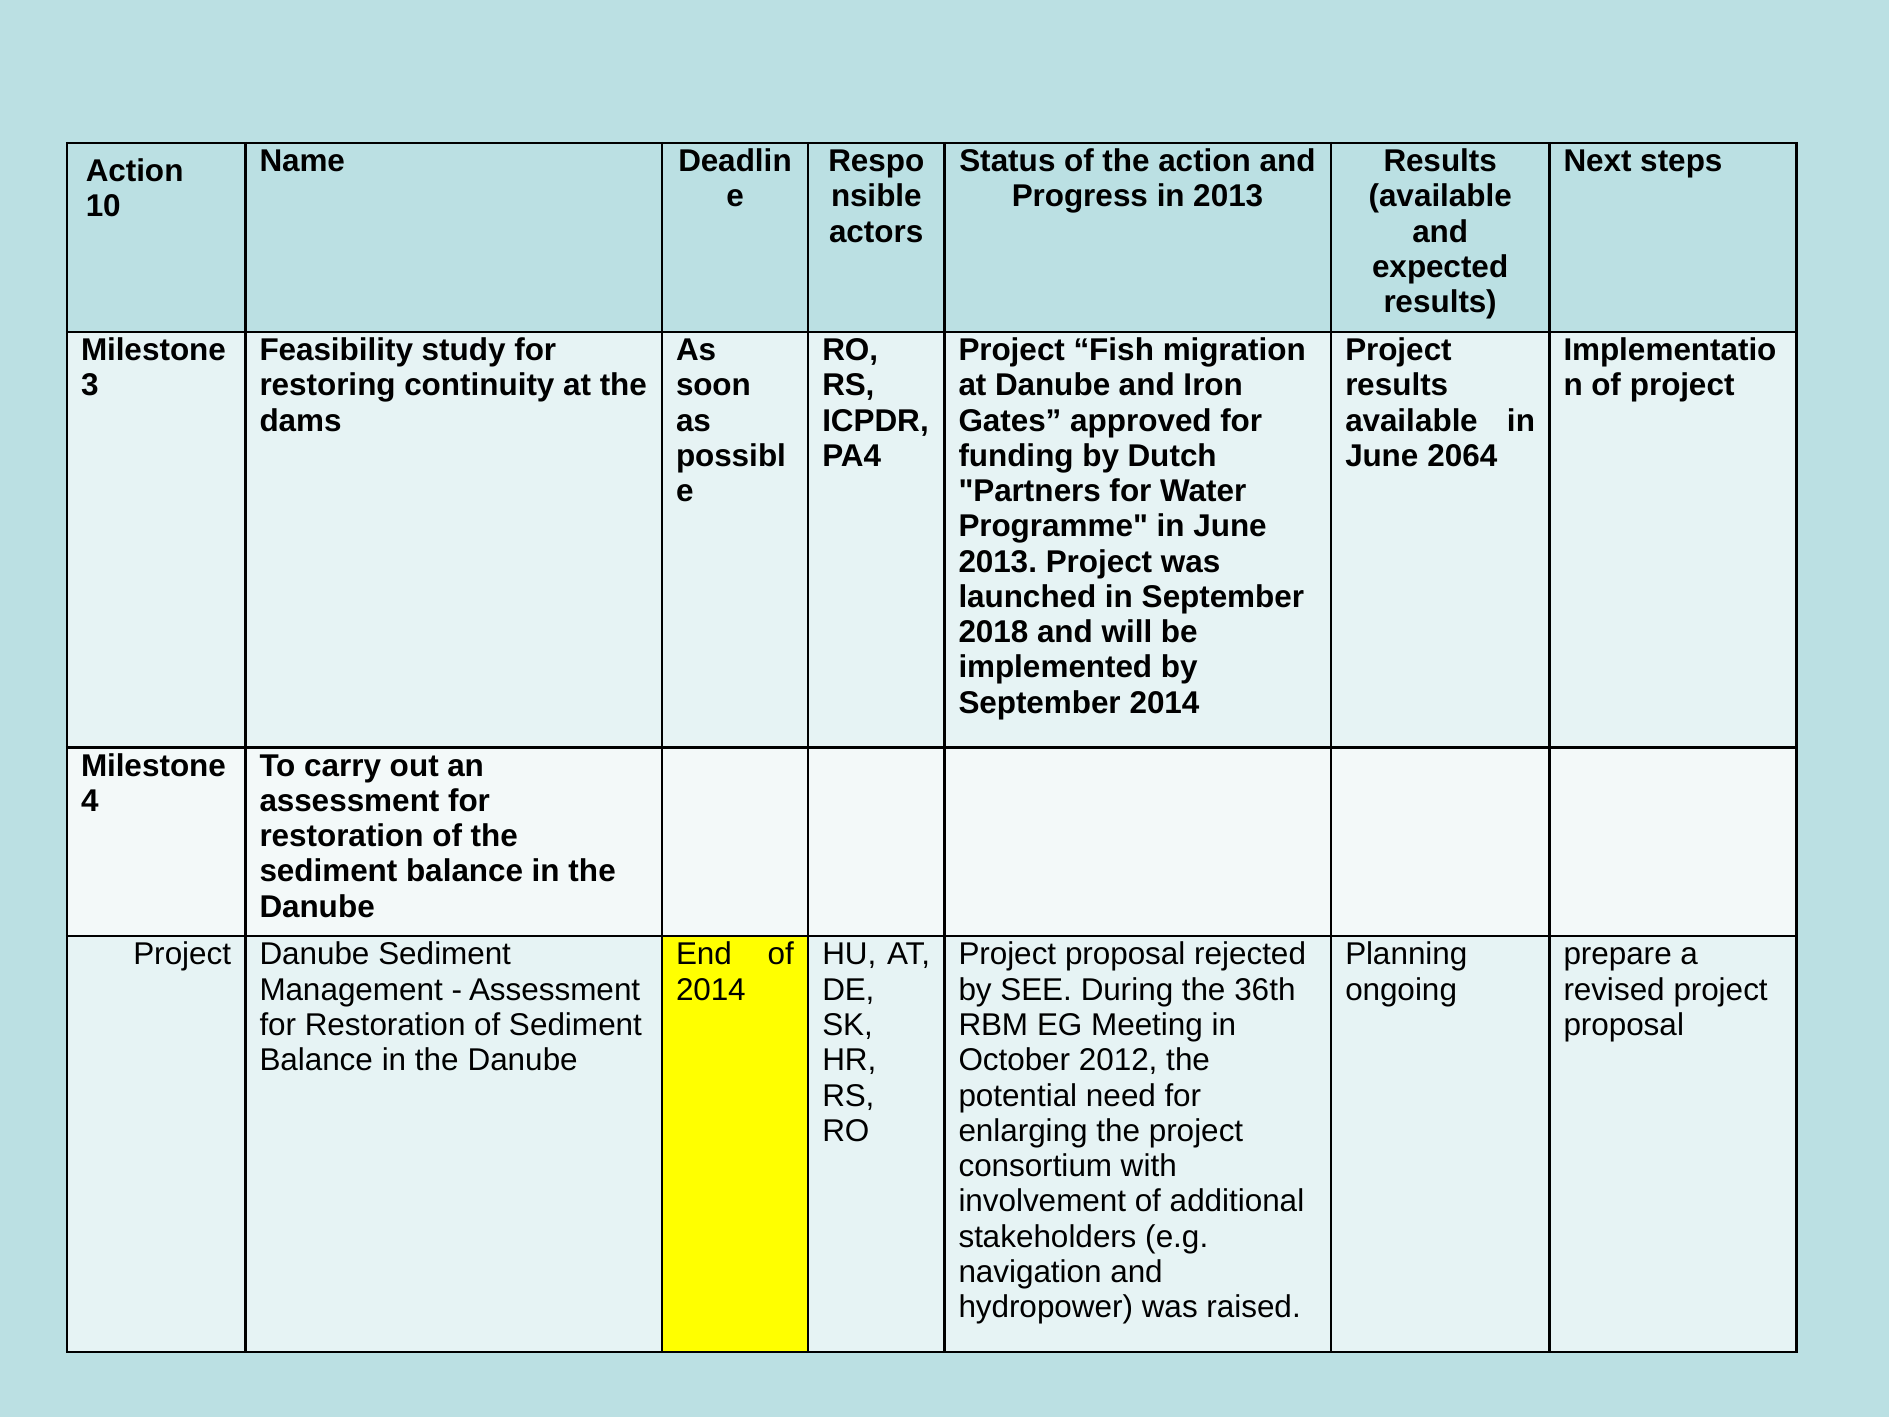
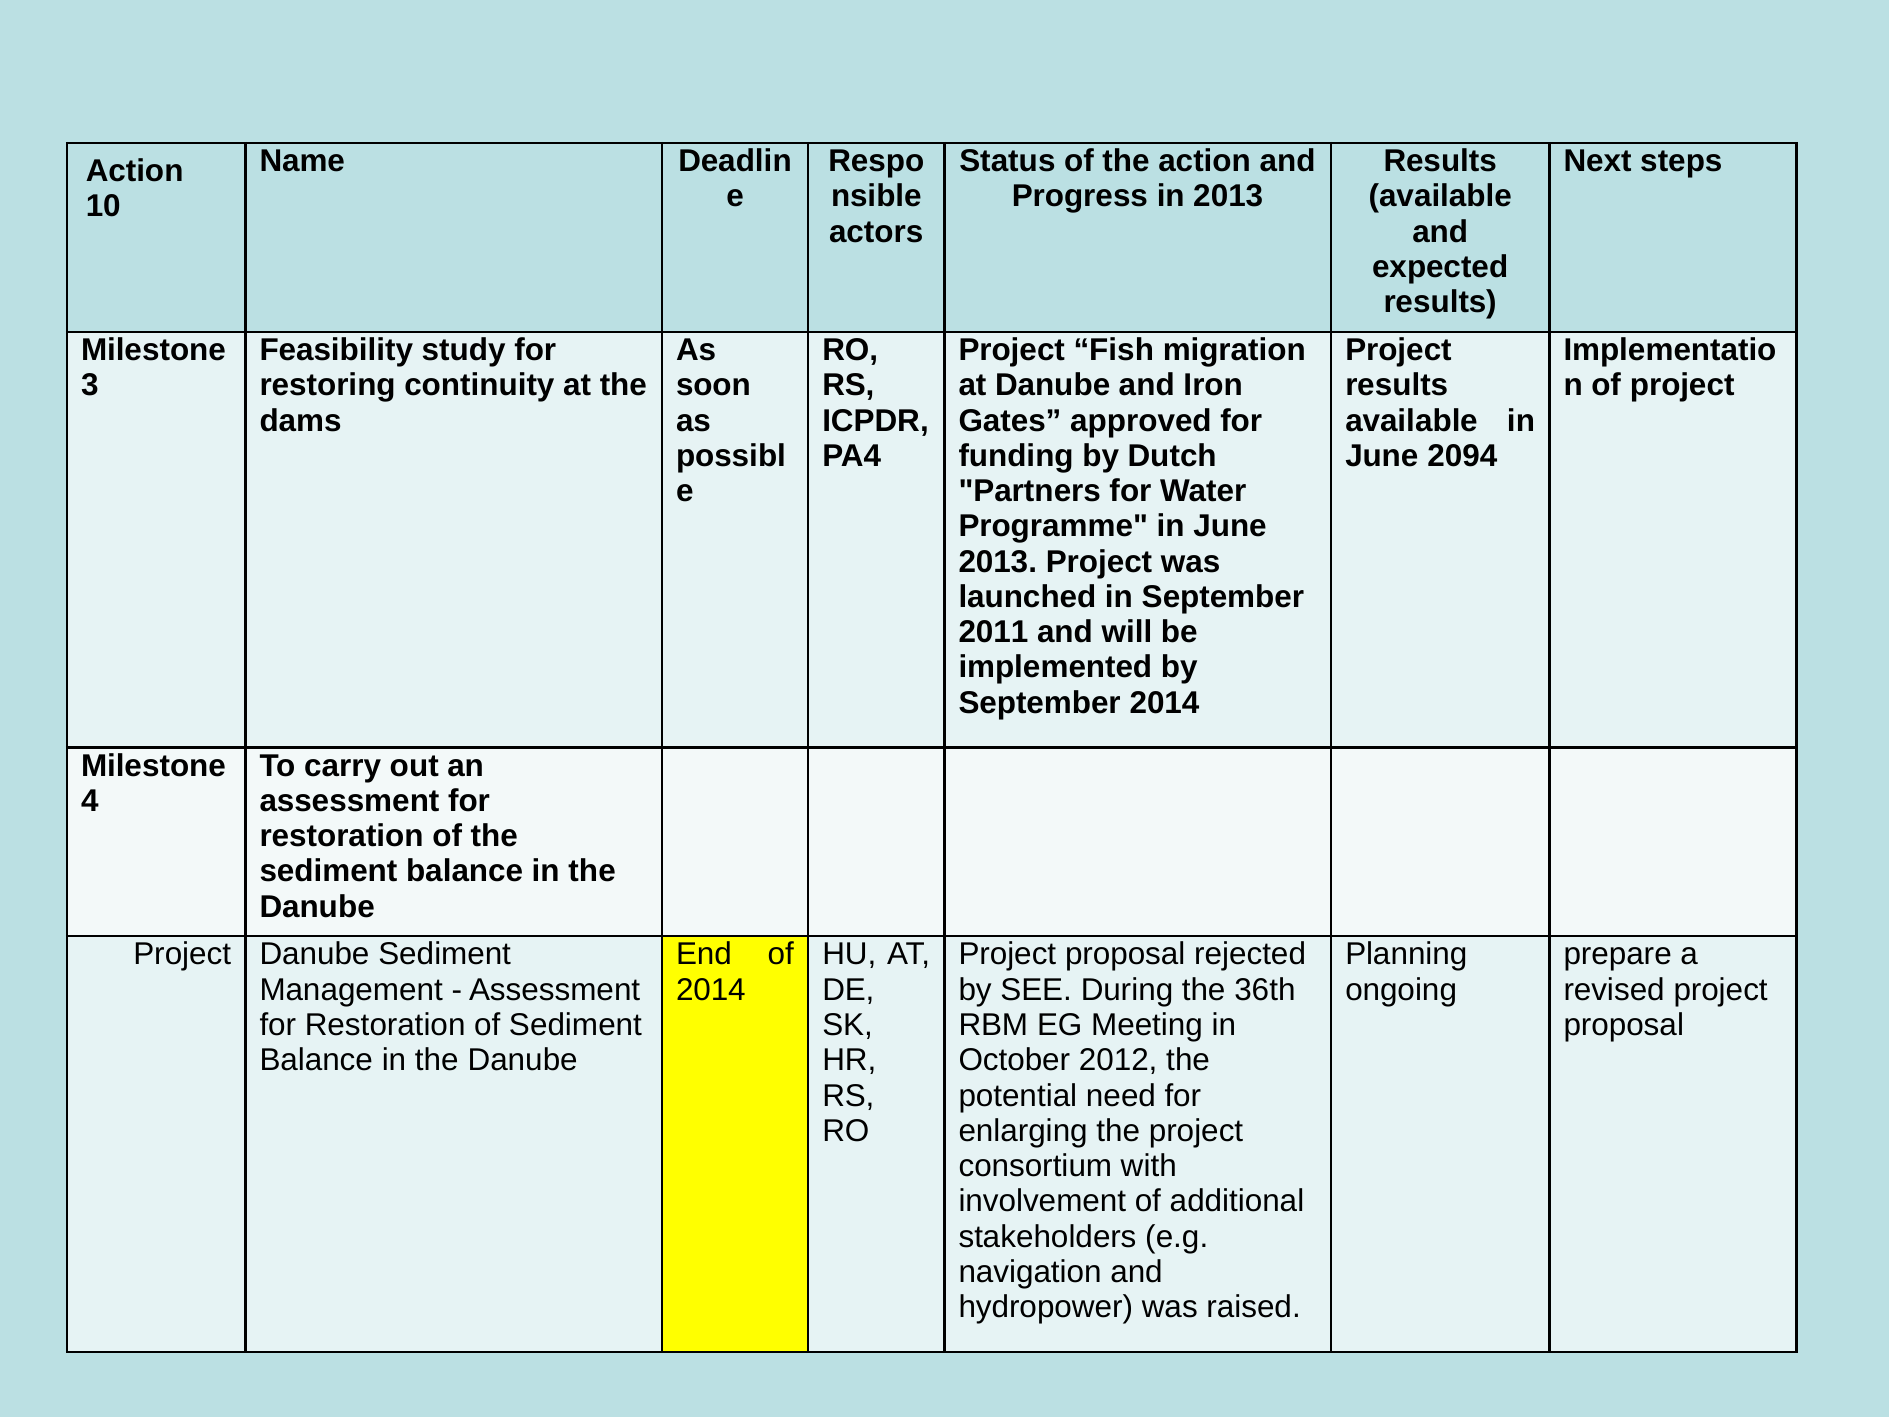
2064: 2064 -> 2094
2018: 2018 -> 2011
